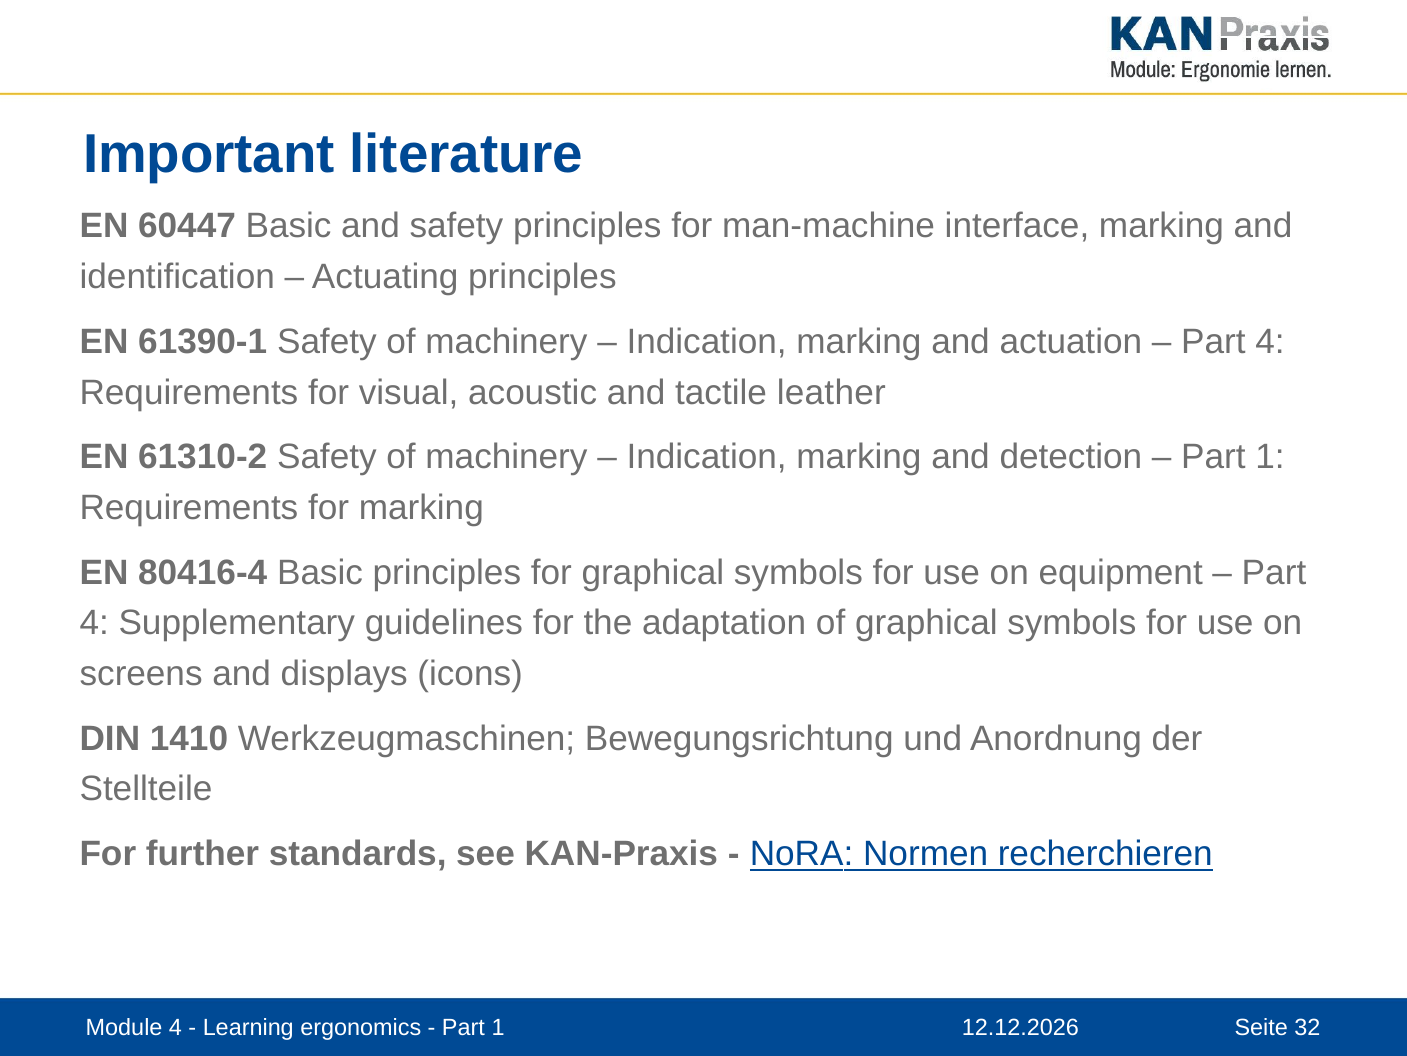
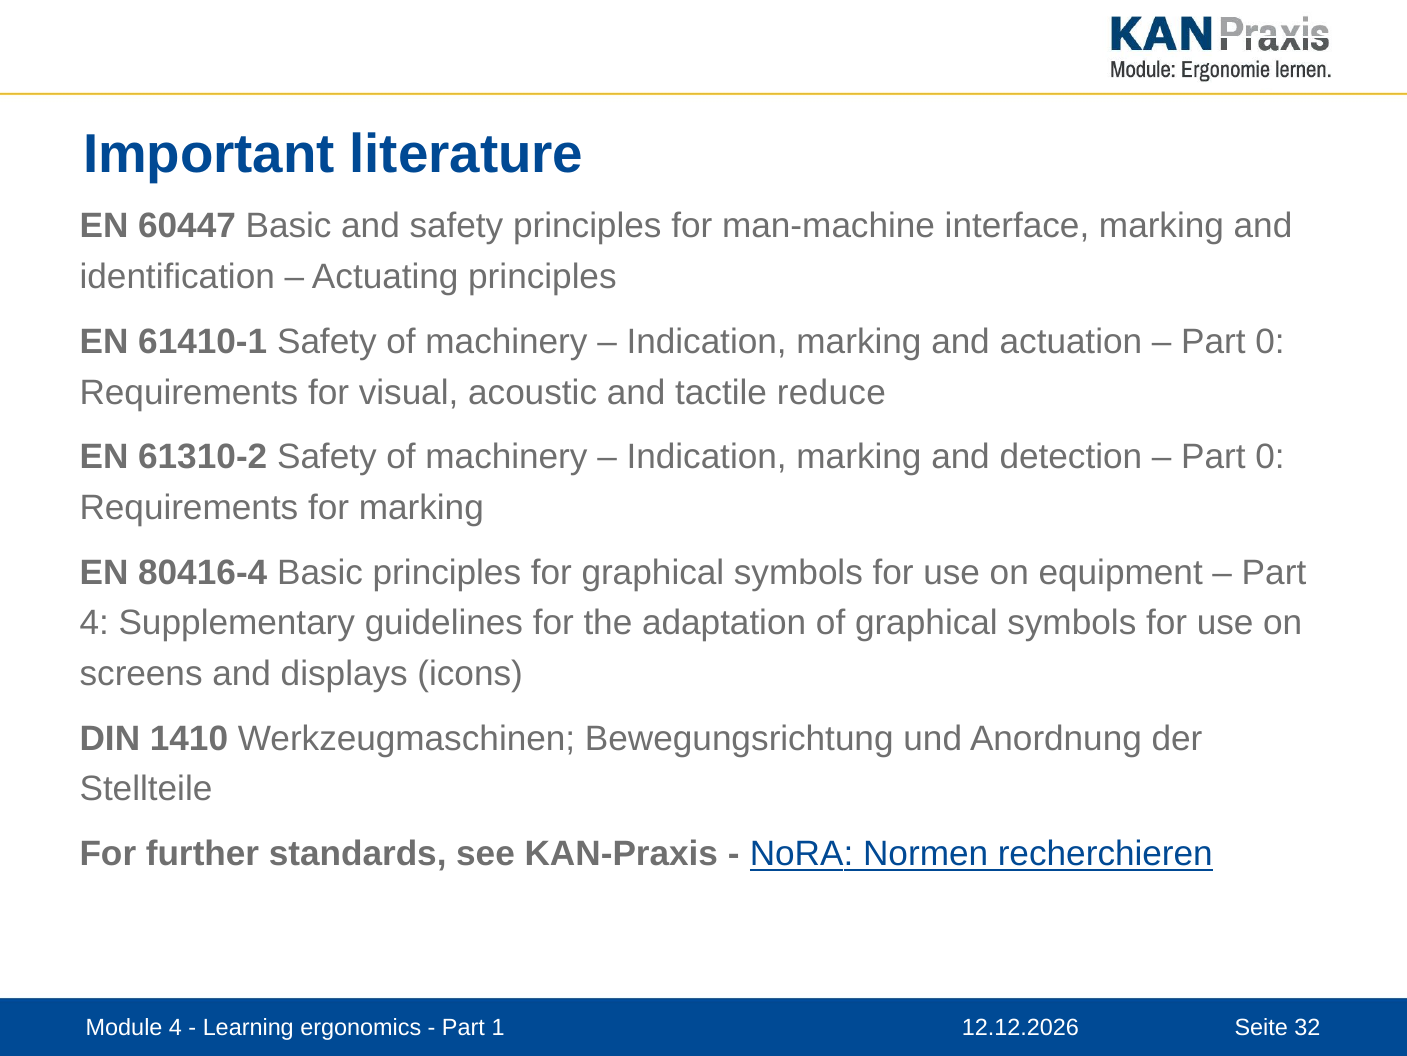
61390-1: 61390-1 -> 61410-1
4 at (1270, 342): 4 -> 0
leather: leather -> reduce
1 at (1270, 457): 1 -> 0
